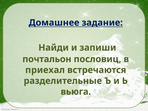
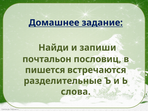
приехал: приехал -> пишется
вьюга: вьюга -> слова
